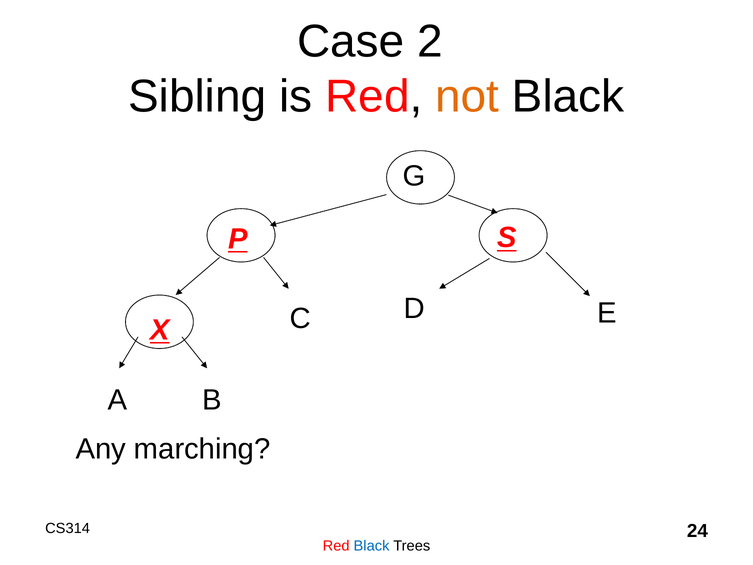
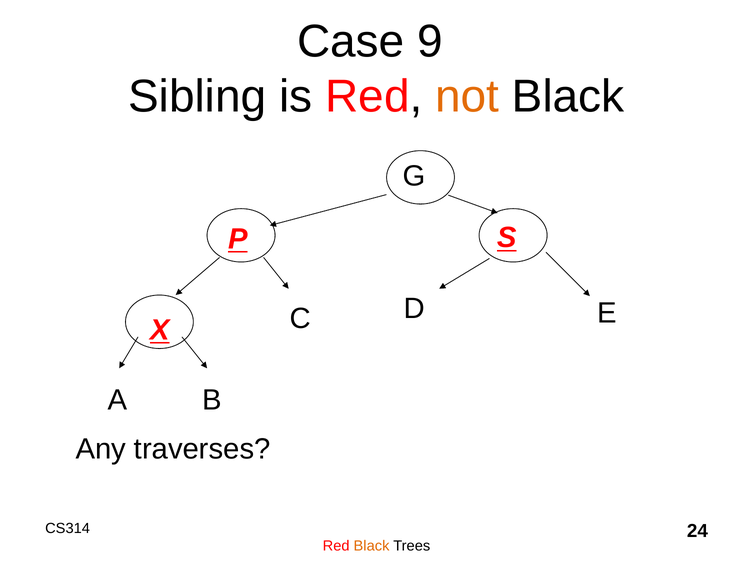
2: 2 -> 9
marching: marching -> traverses
Black at (372, 546) colour: blue -> orange
